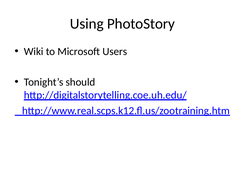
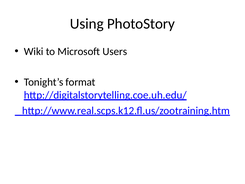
should: should -> format
